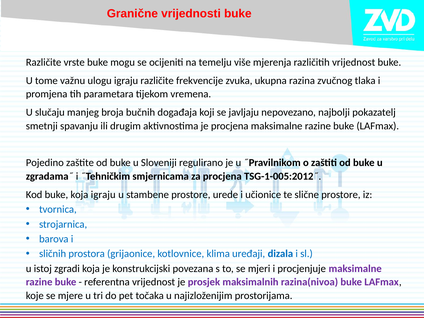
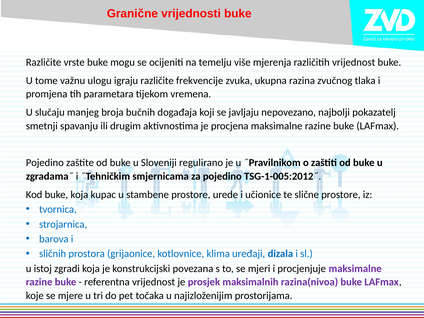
za procjena: procjena -> pojedino
koja igraju: igraju -> kupac
